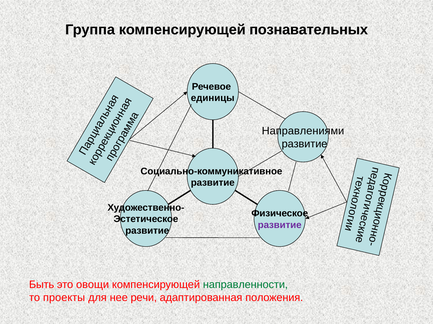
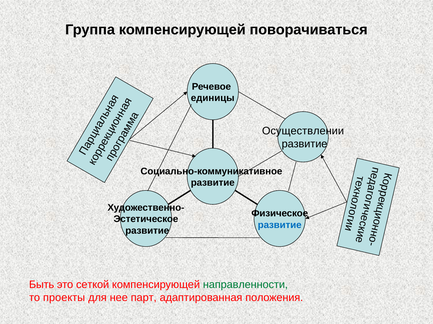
познавательных: познавательных -> поворачиваться
Направлениями: Направлениями -> Осуществлении
развитие at (280, 225) colour: purple -> blue
овощи: овощи -> сеткой
речи: речи -> парт
